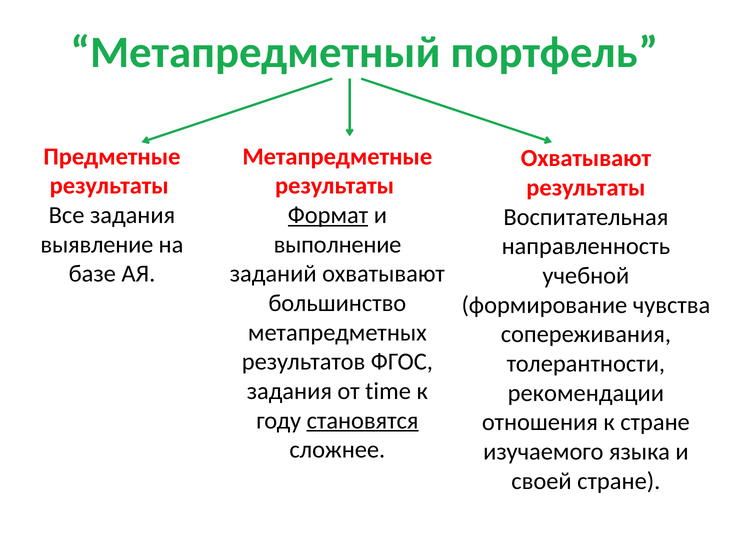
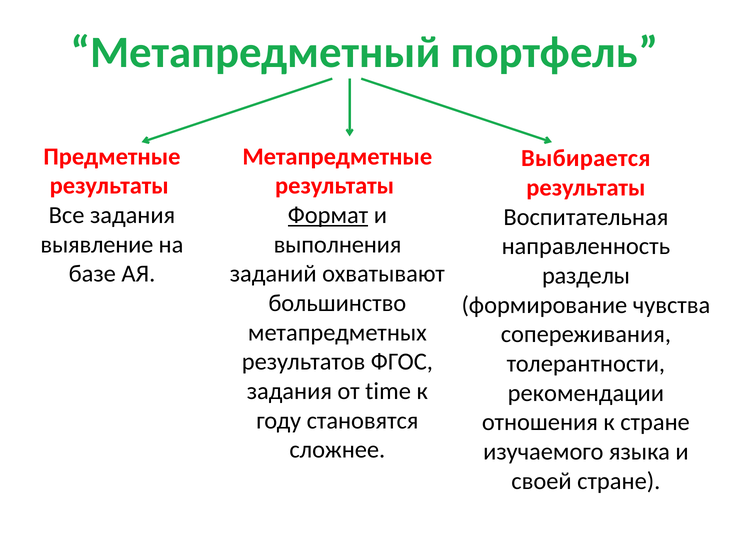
Охватывают at (586, 158): Охватывают -> Выбирается
выполнение: выполнение -> выполнения
учебной: учебной -> разделы
становятся underline: present -> none
